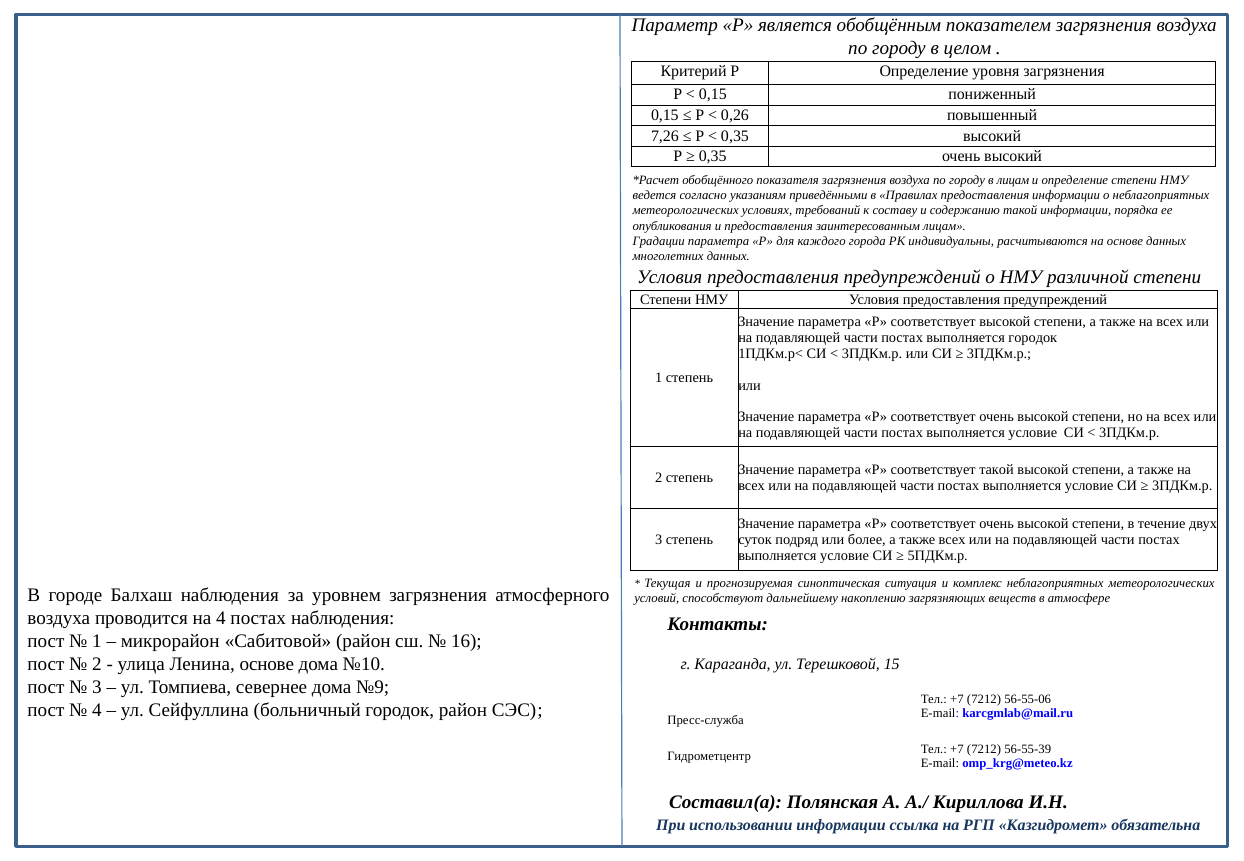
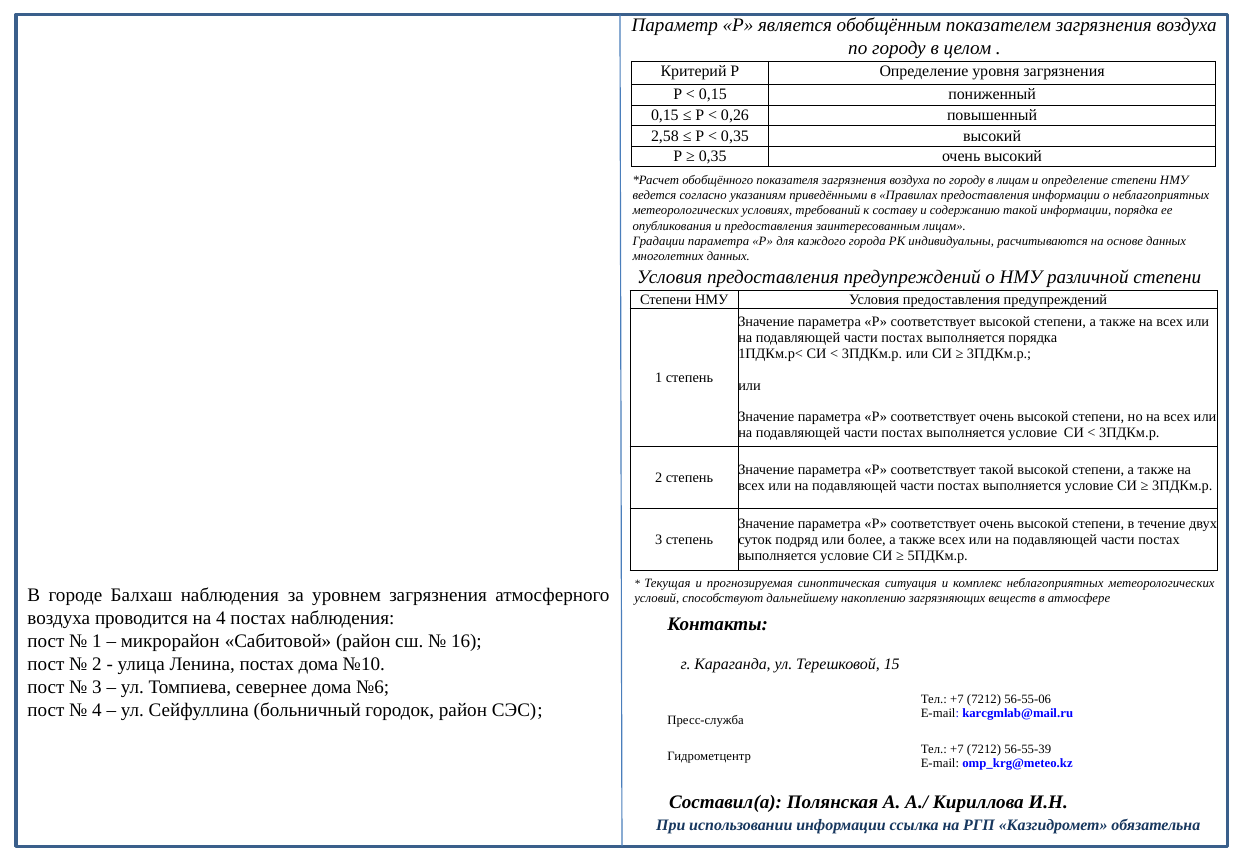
7,26: 7,26 -> 2,58
выполняется городок: городок -> порядка
Ленина основе: основе -> постах
№9: №9 -> №6
